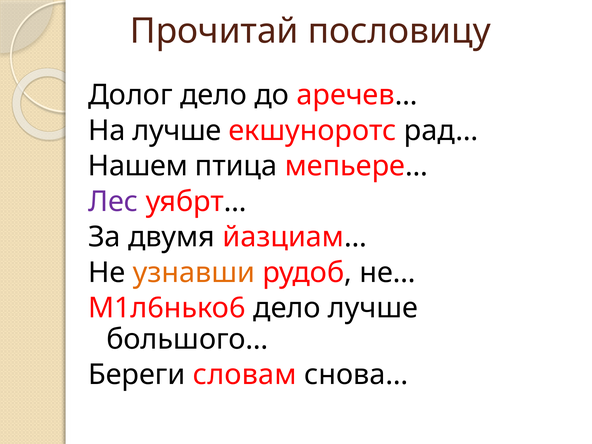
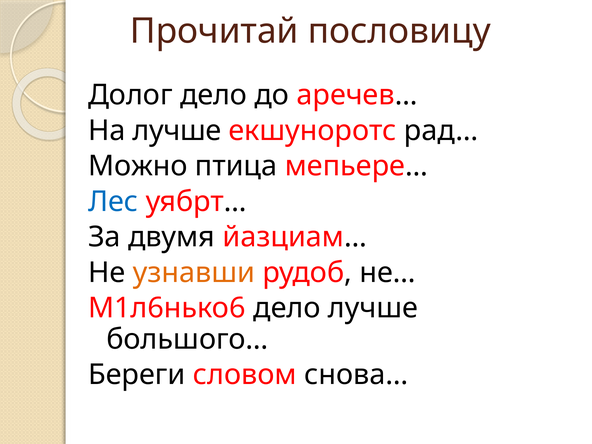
Нашем: Нашем -> Можно
Лес colour: purple -> blue
словам: словам -> словом
